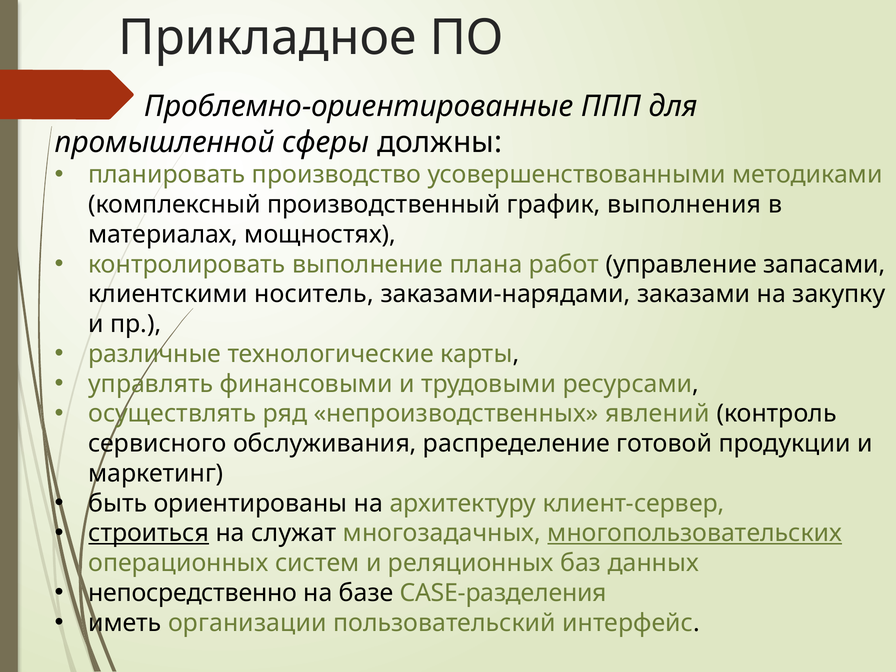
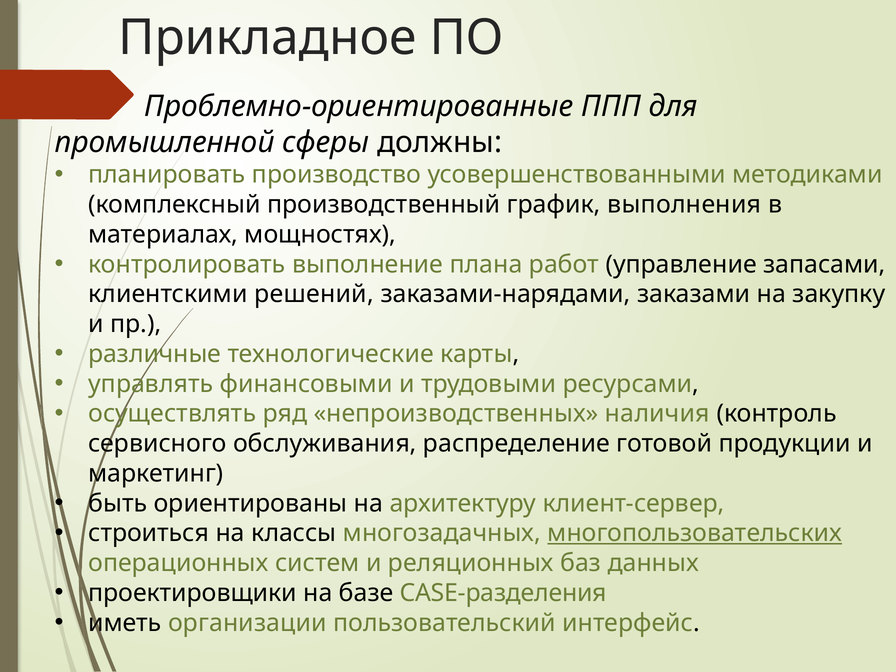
носитель: носитель -> решений
явлений: явлений -> наличия
строиться underline: present -> none
служат: служат -> классы
непосредственно: непосредственно -> проектировщики
